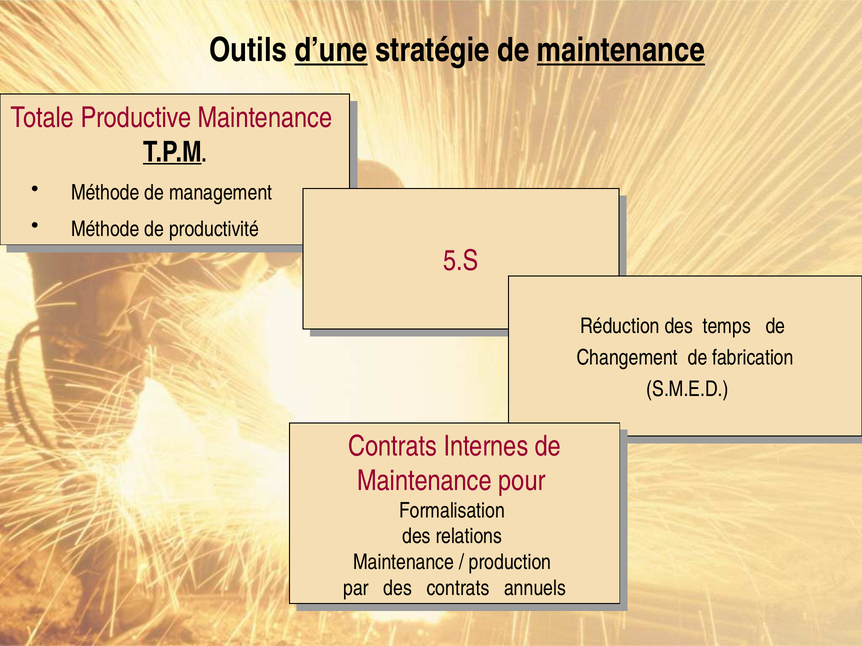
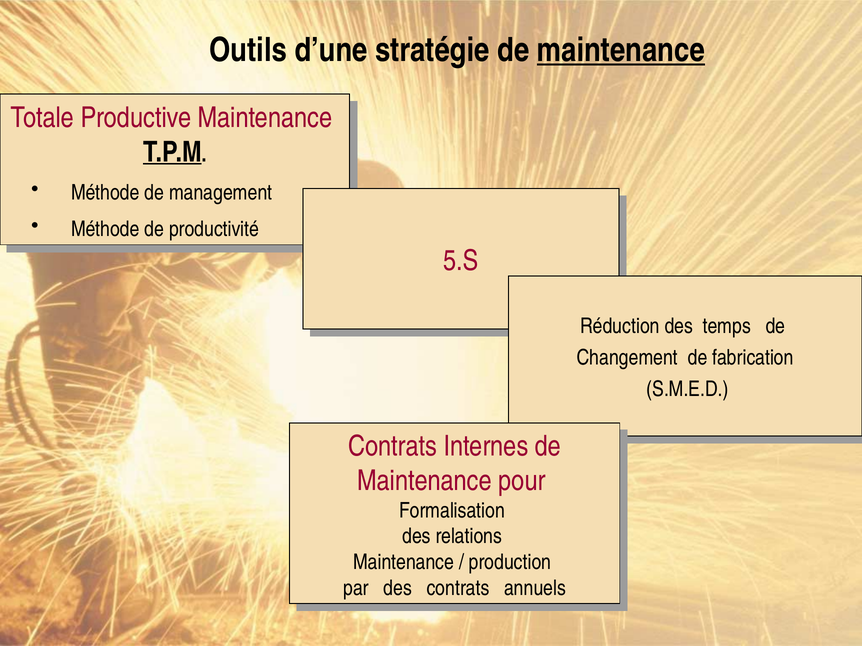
d’une underline: present -> none
